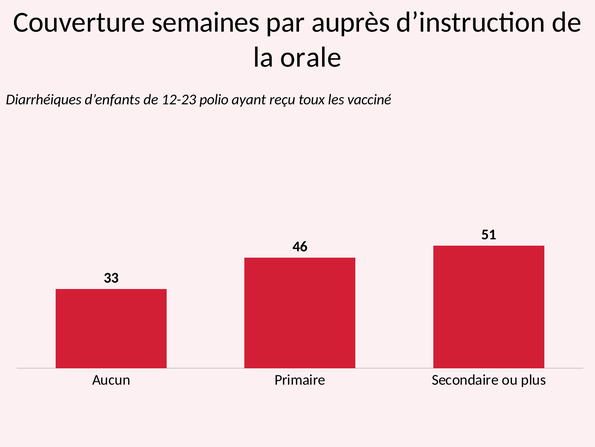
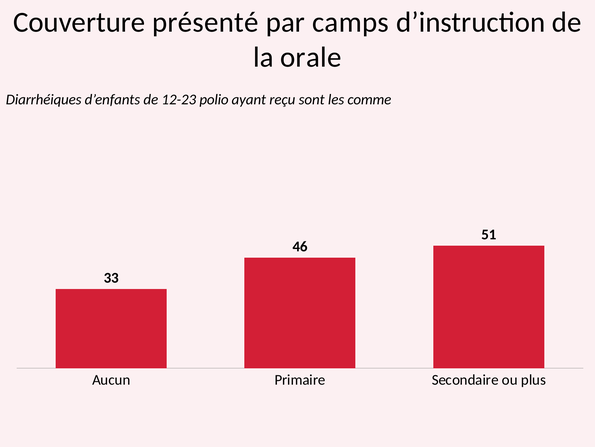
semaines: semaines -> présenté
auprès: auprès -> camps
toux: toux -> sont
vacciné: vacciné -> comme
